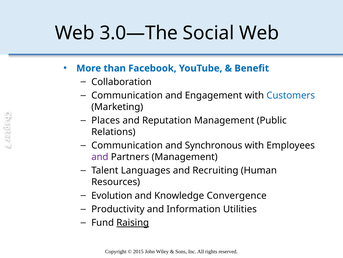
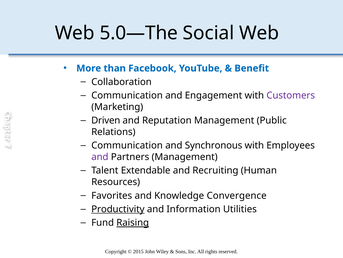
3.0—The: 3.0—The -> 5.0—The
Customers colour: blue -> purple
Places: Places -> Driven
Languages: Languages -> Extendable
Evolution: Evolution -> Favorites
Productivity underline: none -> present
